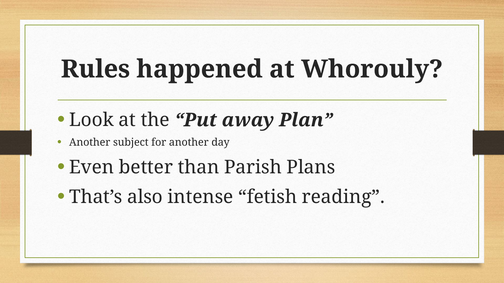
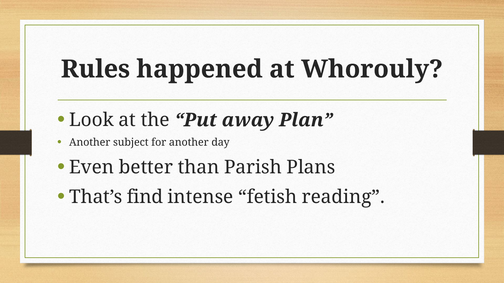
also: also -> find
